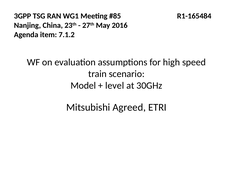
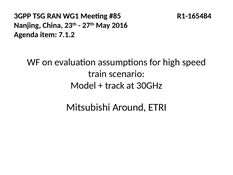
level: level -> track
Agreed: Agreed -> Around
